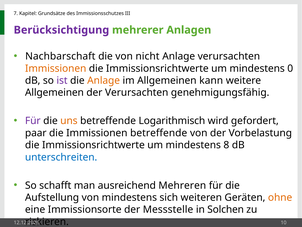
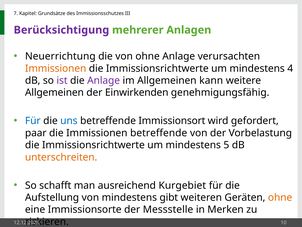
Nachbarschaft: Nachbarschaft -> Neuerrichtung
von nicht: nicht -> ohne
0: 0 -> 4
Anlage at (104, 80) colour: orange -> purple
der Verursachten: Verursachten -> Einwirkenden
Für at (33, 121) colour: purple -> blue
uns colour: orange -> blue
Logarithmisch: Logarithmisch -> Immissionsort
8: 8 -> 5
unterschreiten colour: blue -> orange
Mehreren: Mehreren -> Kurgebiet
sich: sich -> gibt
Solchen: Solchen -> Merken
